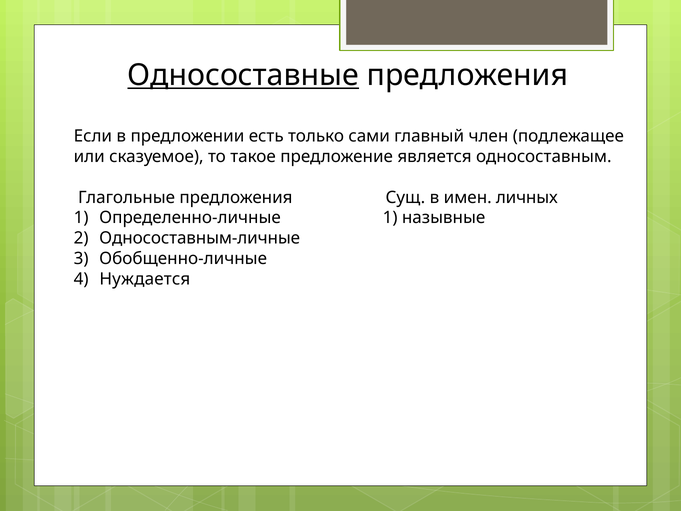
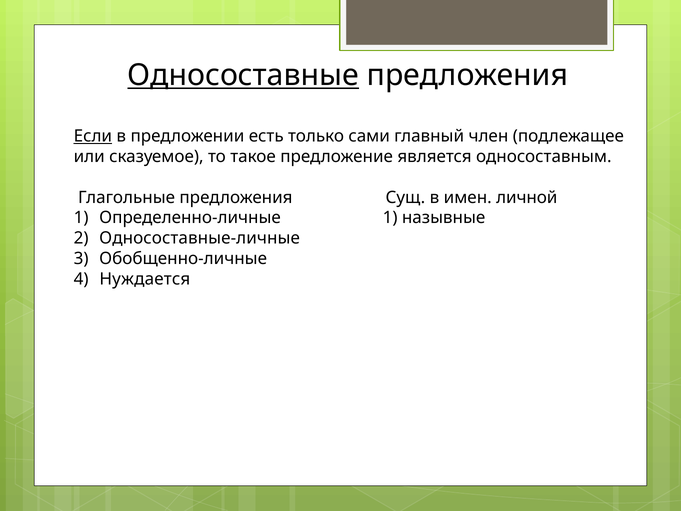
Если underline: none -> present
личных: личных -> личной
Односоставным-личные: Односоставным-личные -> Односоставные-личные
